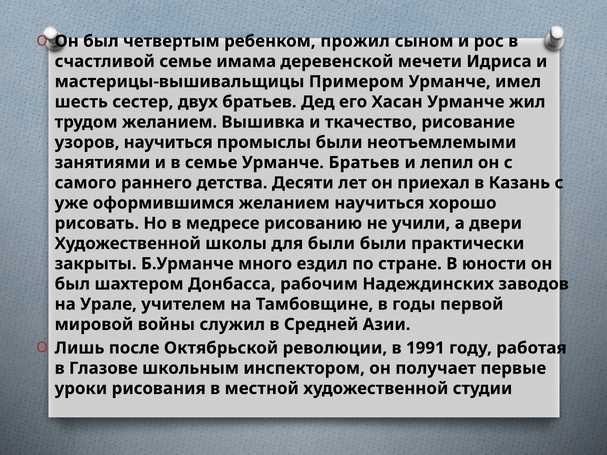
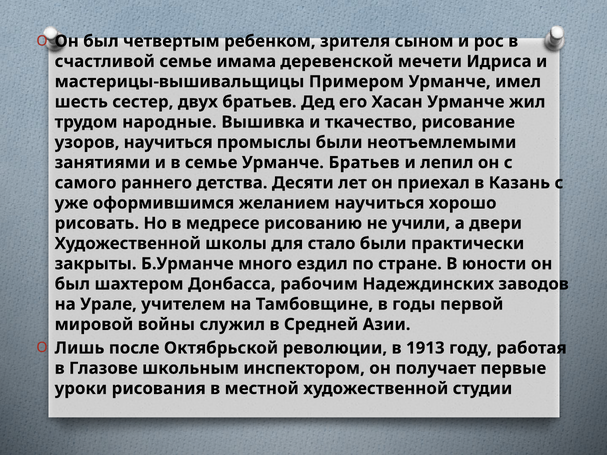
прожил: прожил -> зрителя
трудом желанием: желанием -> народные
для были: были -> стало
1991: 1991 -> 1913
